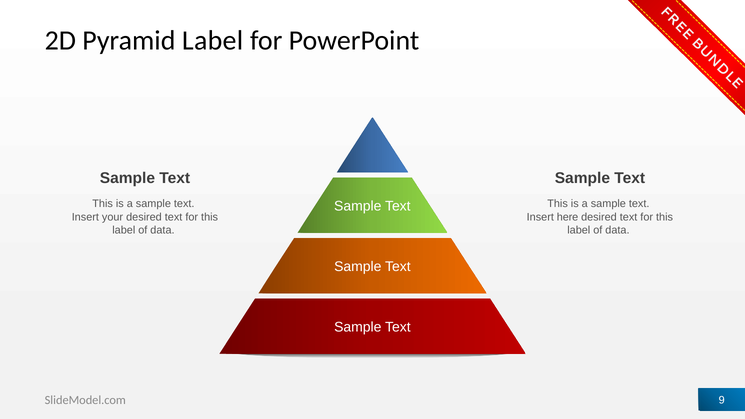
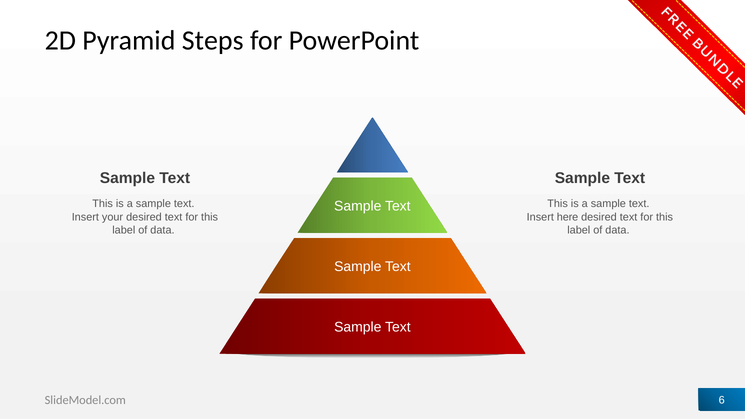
Pyramid Label: Label -> Steps
9: 9 -> 6
